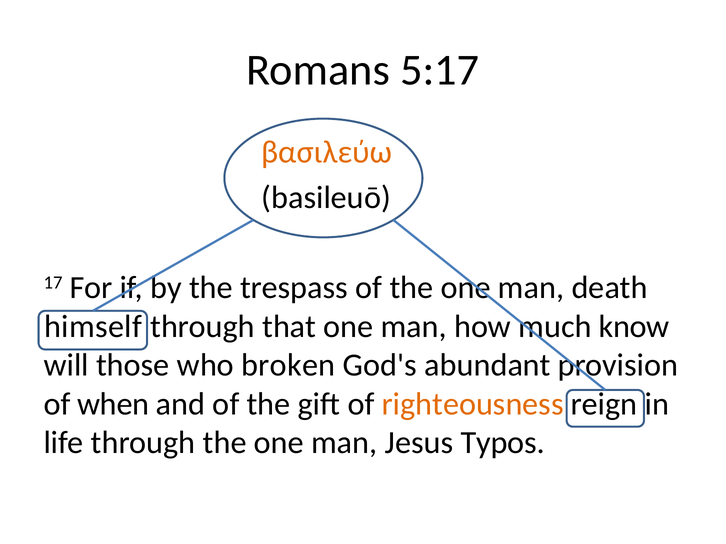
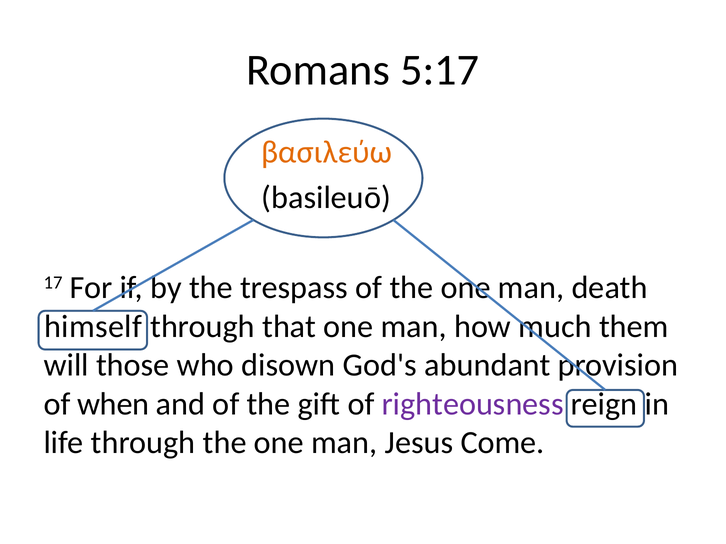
know: know -> them
broken: broken -> disown
righteousness colour: orange -> purple
Typos: Typos -> Come
